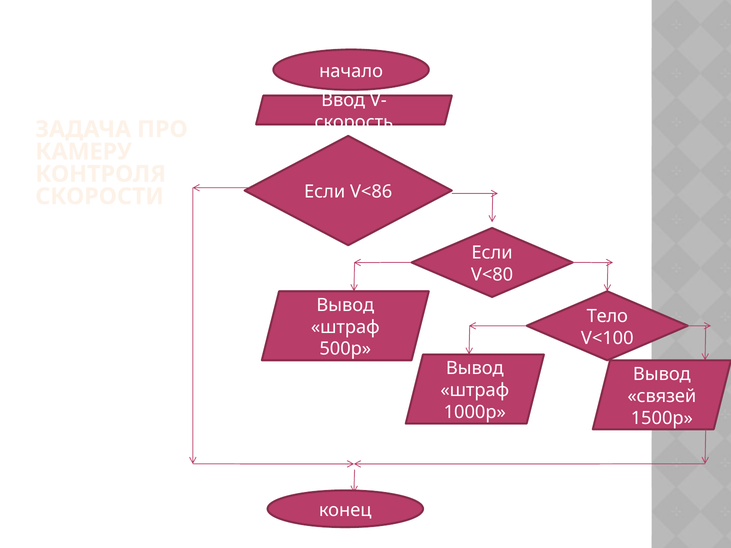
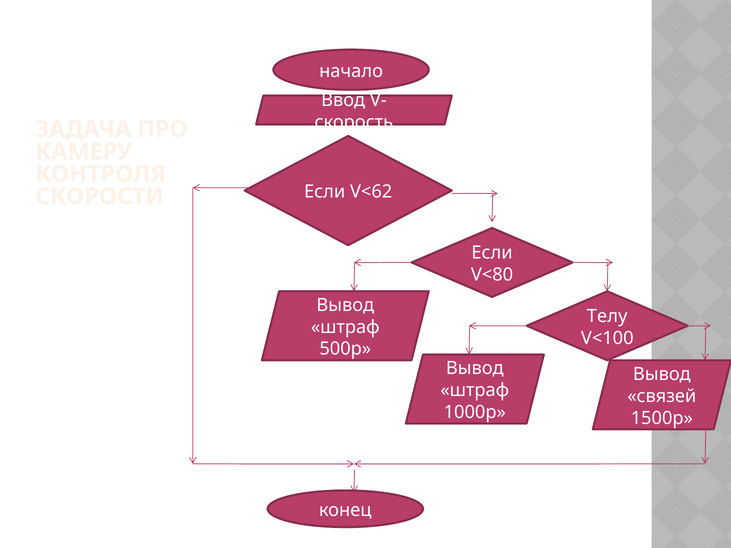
V<86: V<86 -> V<62
Тело: Тело -> Телу
